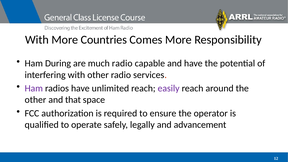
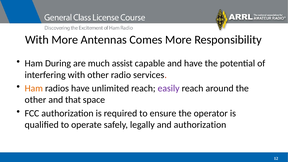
Countries: Countries -> Antennas
much radio: radio -> assist
Ham at (34, 88) colour: purple -> orange
and advancement: advancement -> authorization
